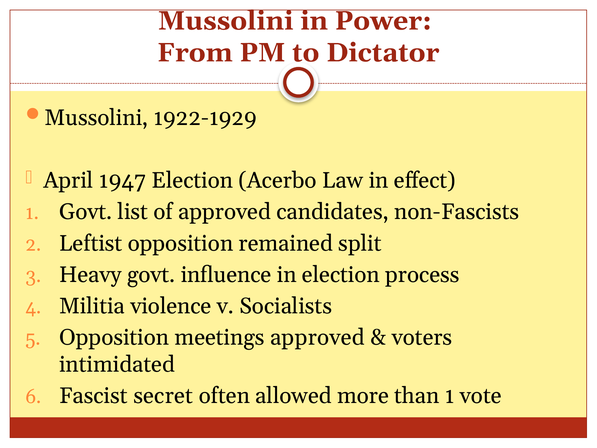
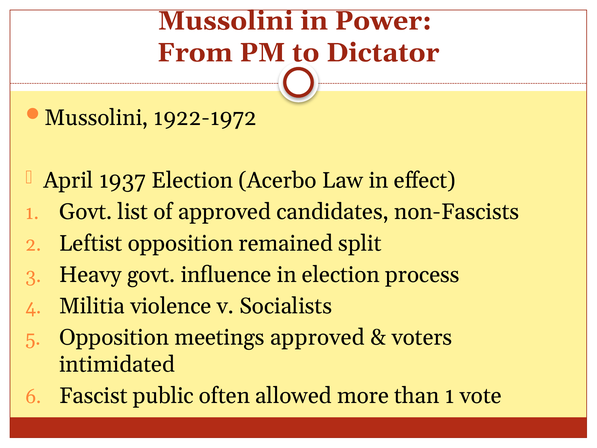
1922-1929: 1922-1929 -> 1922-1972
1947: 1947 -> 1937
secret: secret -> public
